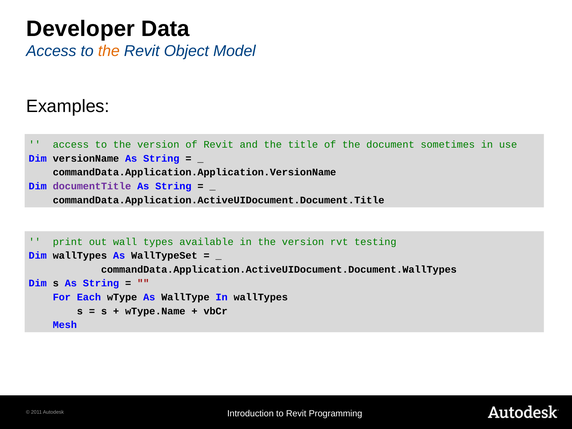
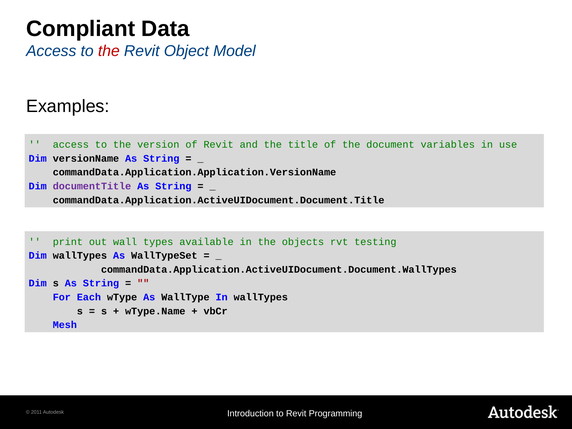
Developer: Developer -> Compliant
the at (109, 51) colour: orange -> red
sometimes: sometimes -> variables
in the version: version -> objects
